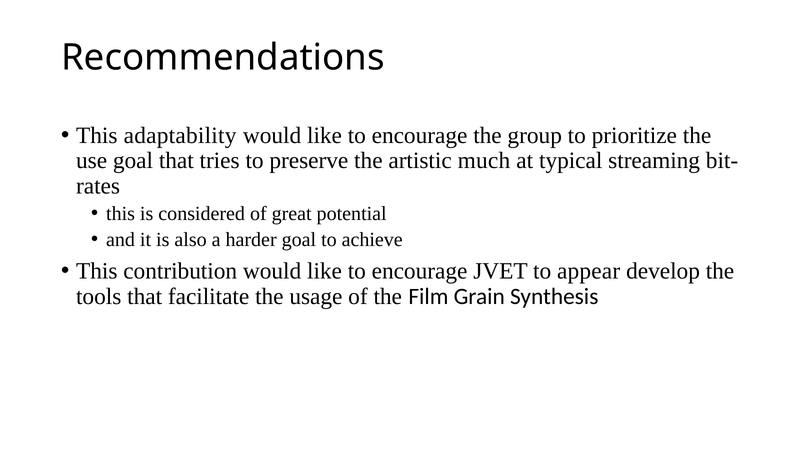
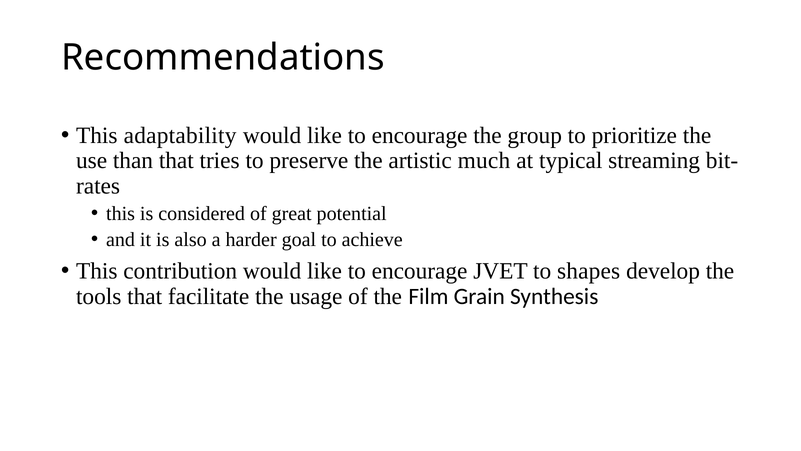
use goal: goal -> than
appear: appear -> shapes
